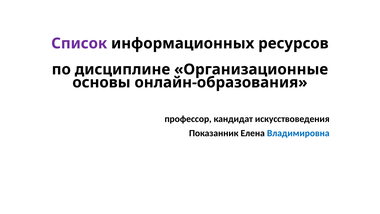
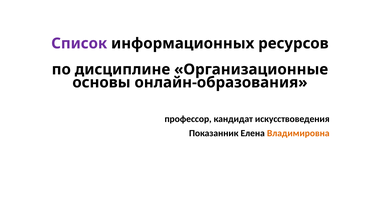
Владимировна colour: blue -> orange
